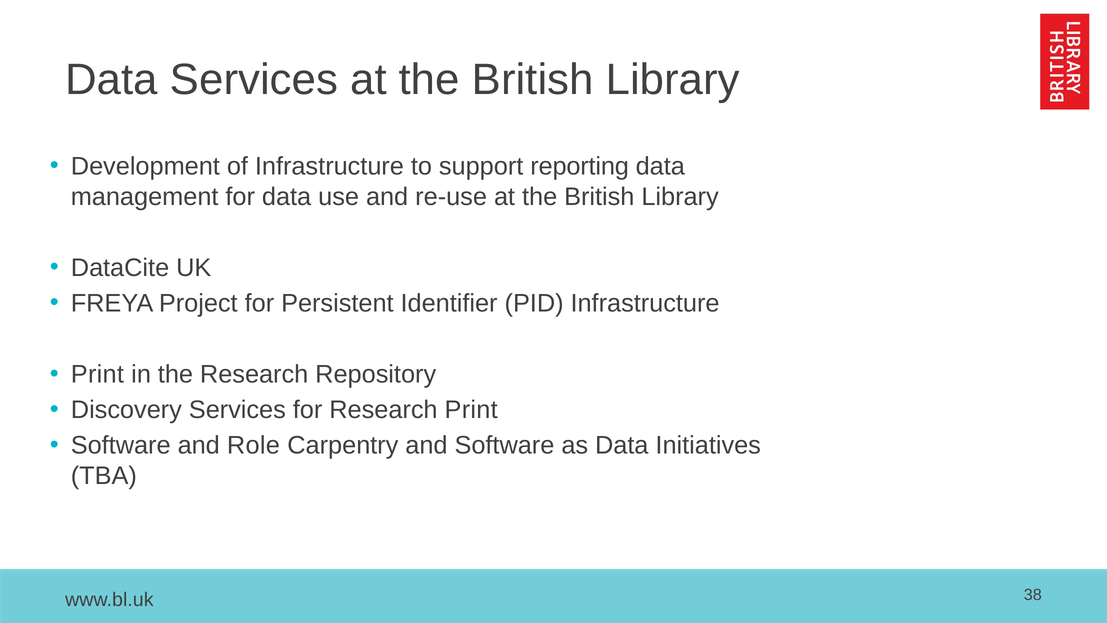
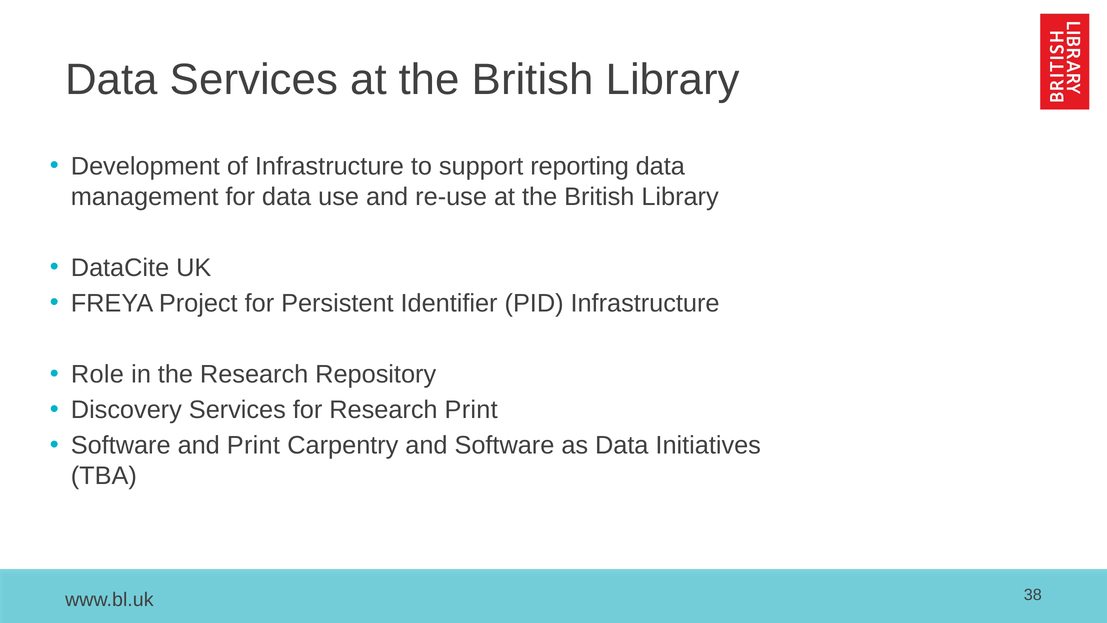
Print at (97, 374): Print -> Role
and Role: Role -> Print
